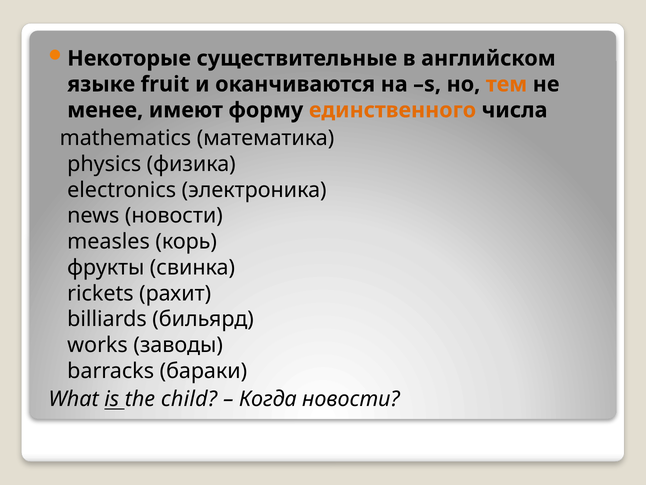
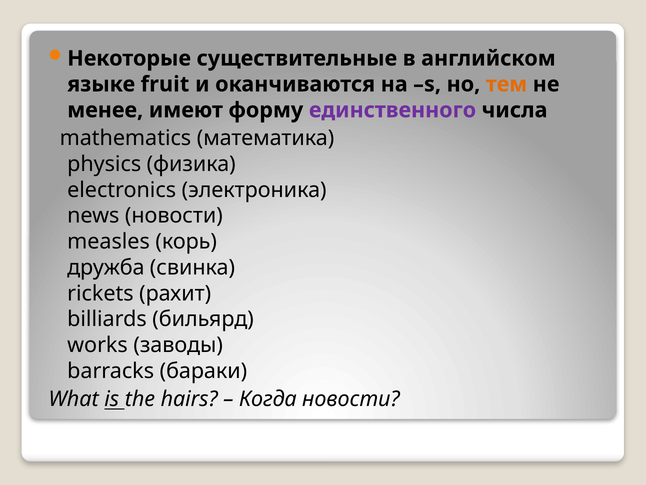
единственного colour: orange -> purple
фрукты: фрукты -> дружба
child: child -> hairs
